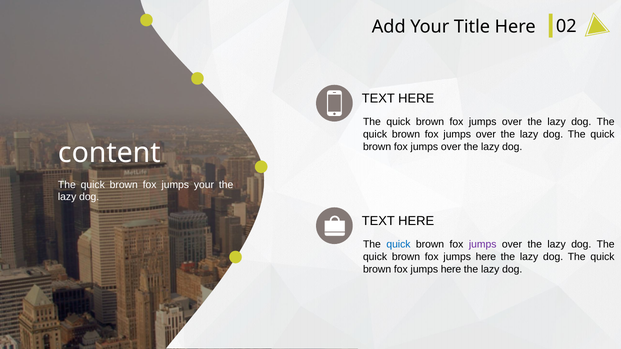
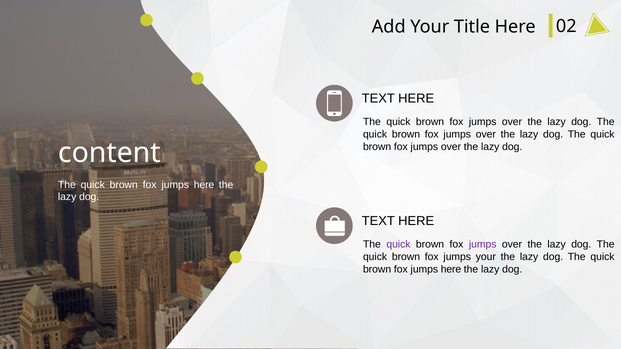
your at (204, 185): your -> here
quick at (398, 245) colour: blue -> purple
here at (486, 257): here -> your
